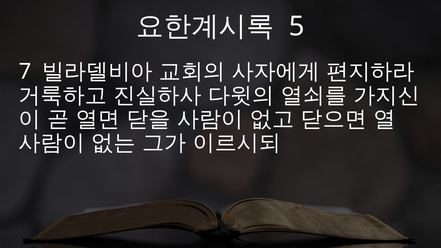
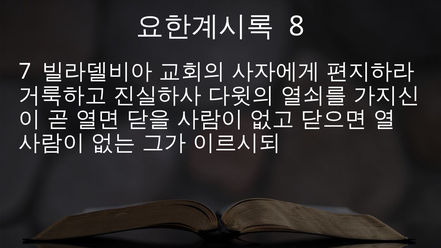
5: 5 -> 8
